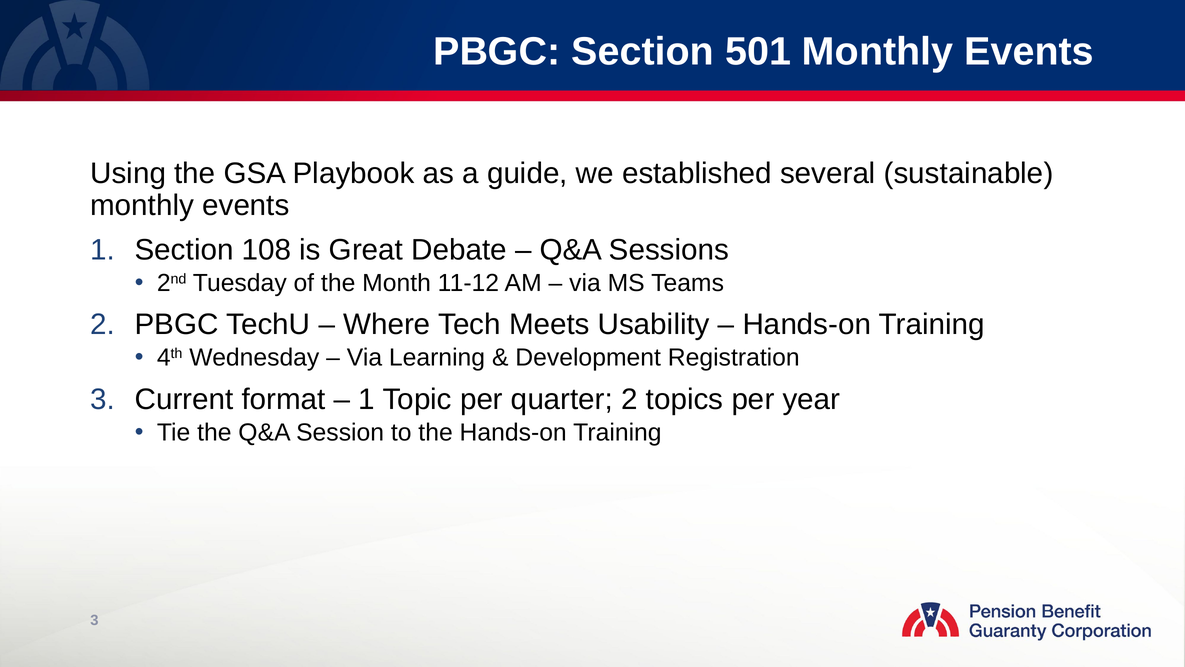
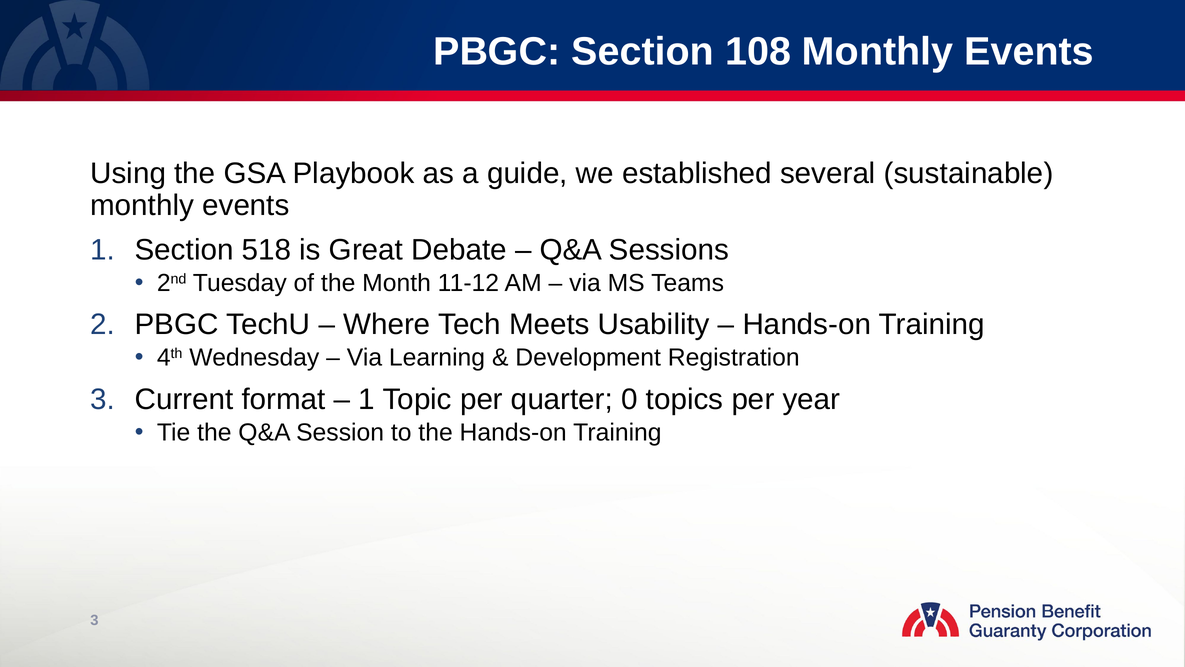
501: 501 -> 108
108: 108 -> 518
quarter 2: 2 -> 0
